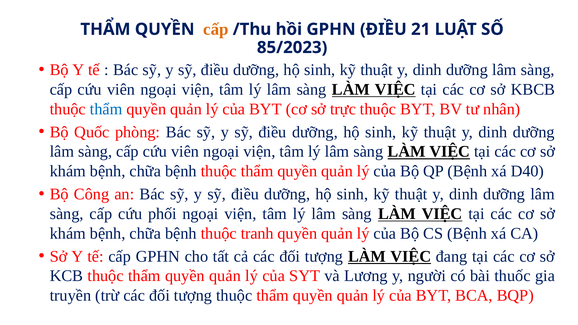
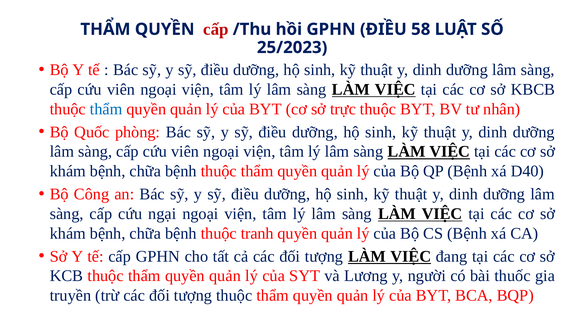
cấp at (216, 29) colour: orange -> red
21: 21 -> 58
85/2023: 85/2023 -> 25/2023
phối: phối -> ngại
